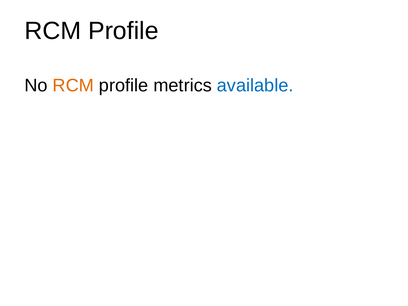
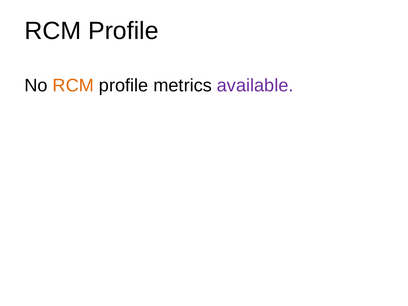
available colour: blue -> purple
